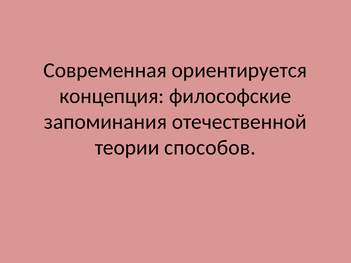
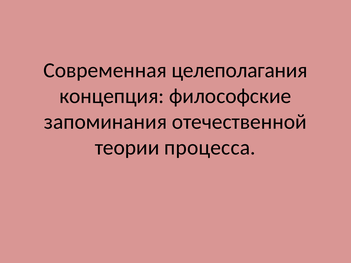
ориентируется: ориентируется -> целеполагания
способов: способов -> процесса
